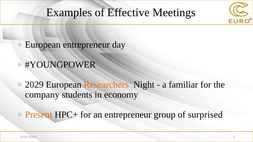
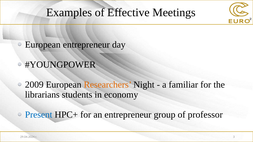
2029: 2029 -> 2009
company: company -> librarians
Present colour: orange -> blue
surprised: surprised -> professor
